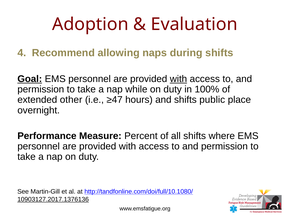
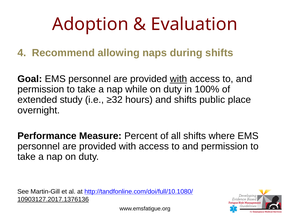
Goal underline: present -> none
other: other -> study
≥47: ≥47 -> ≥32
